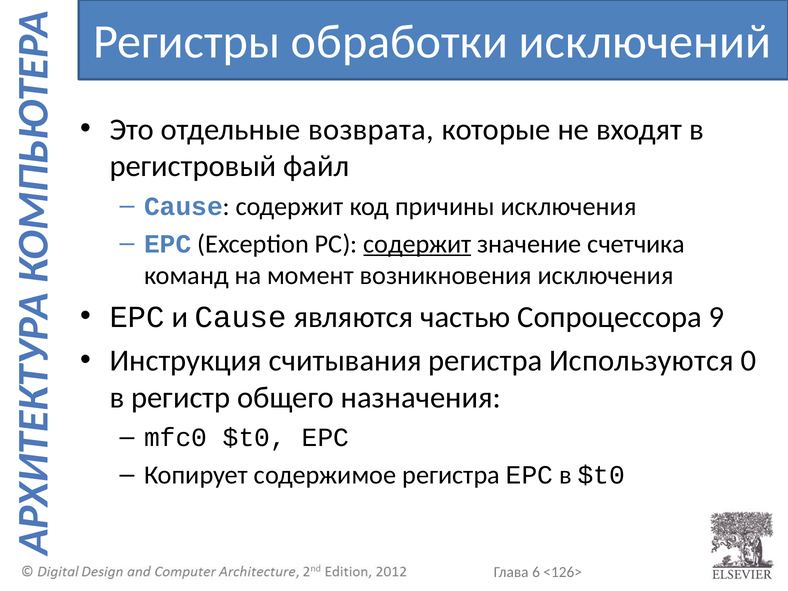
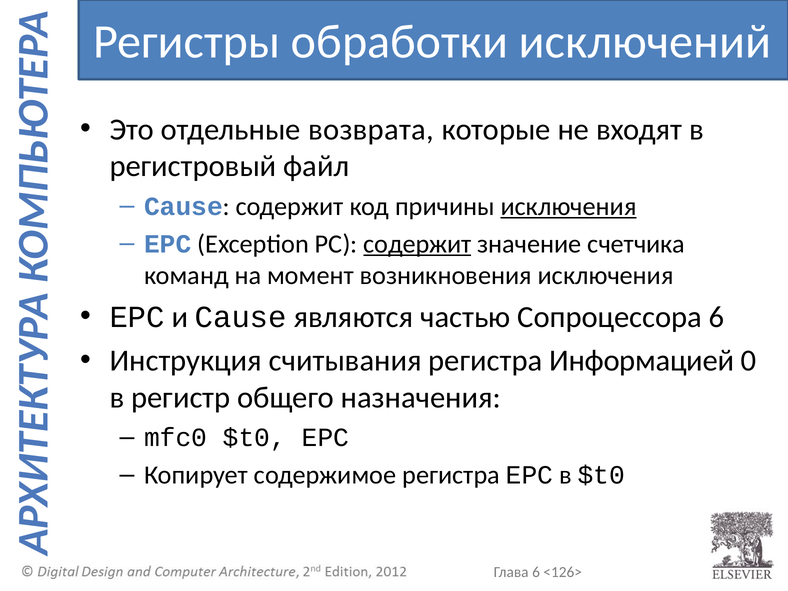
исключения at (569, 206) underline: none -> present
Сопроцессора 9: 9 -> 6
Используются: Используются -> Информацией
